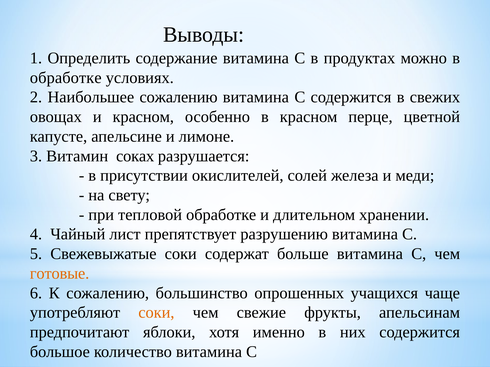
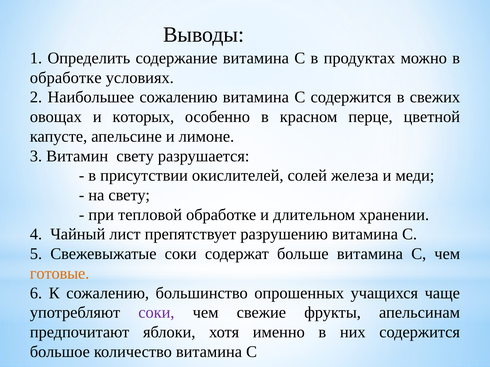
и красном: красном -> которых
Витамин соках: соках -> свету
соки at (156, 313) colour: orange -> purple
